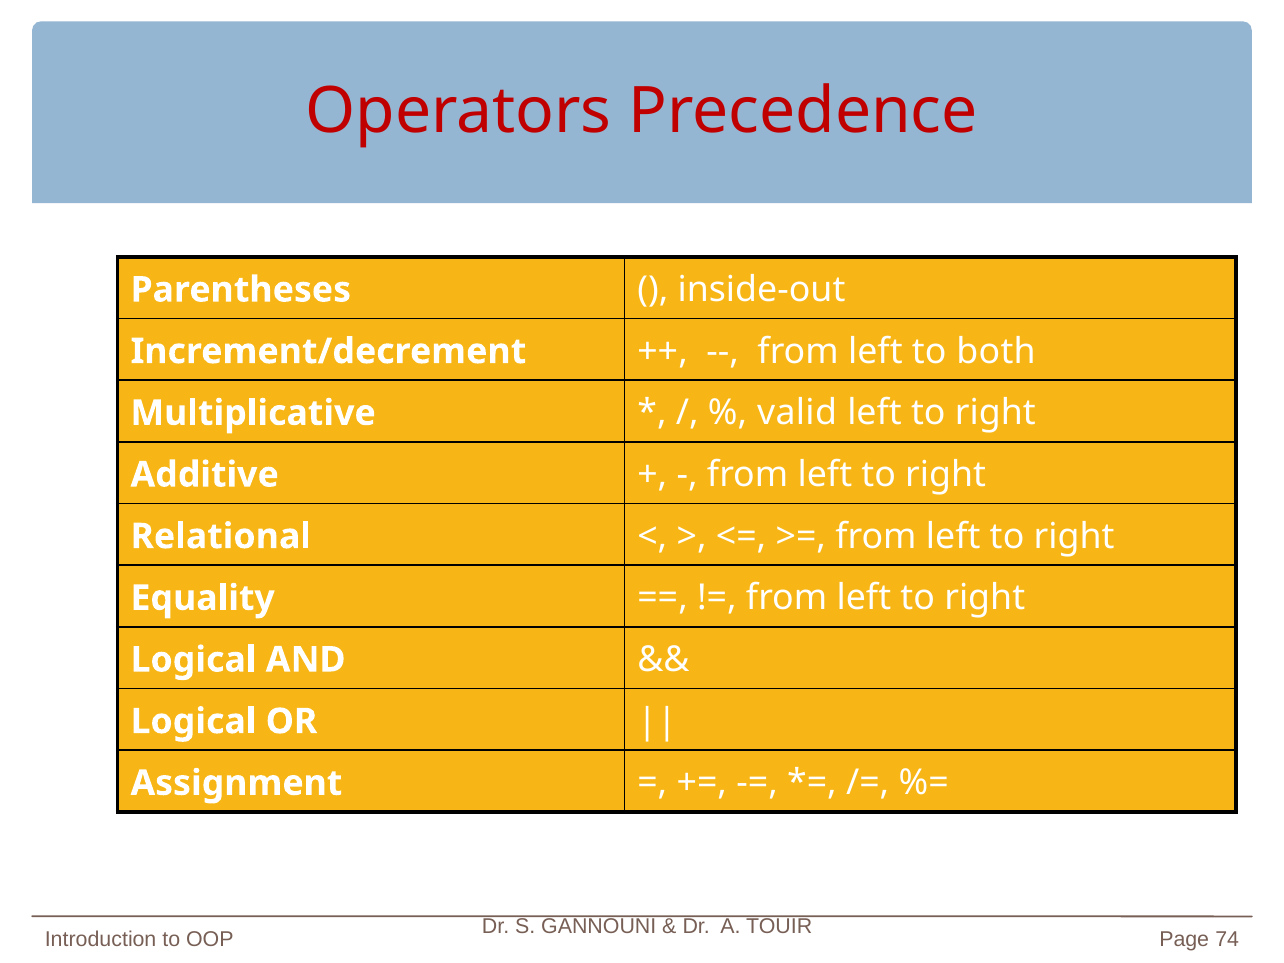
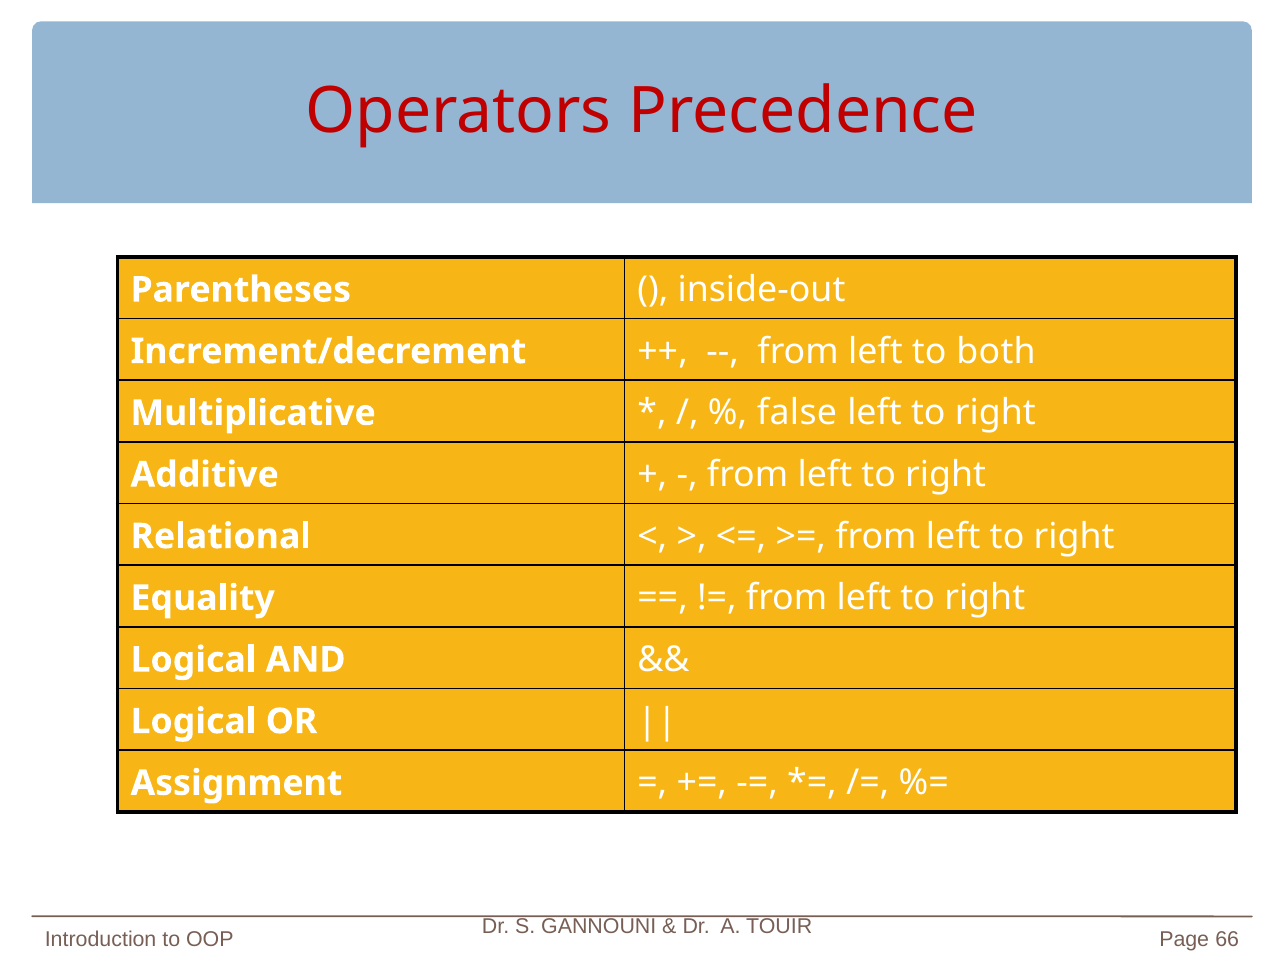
valid: valid -> false
74: 74 -> 66
